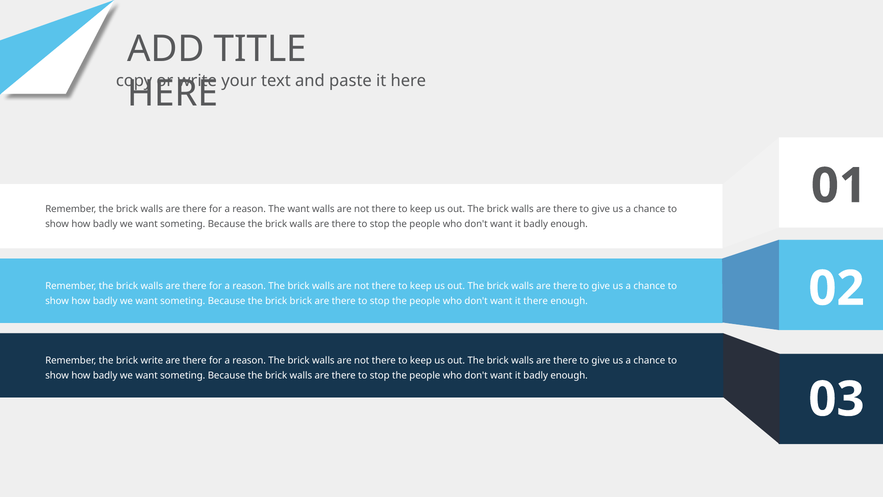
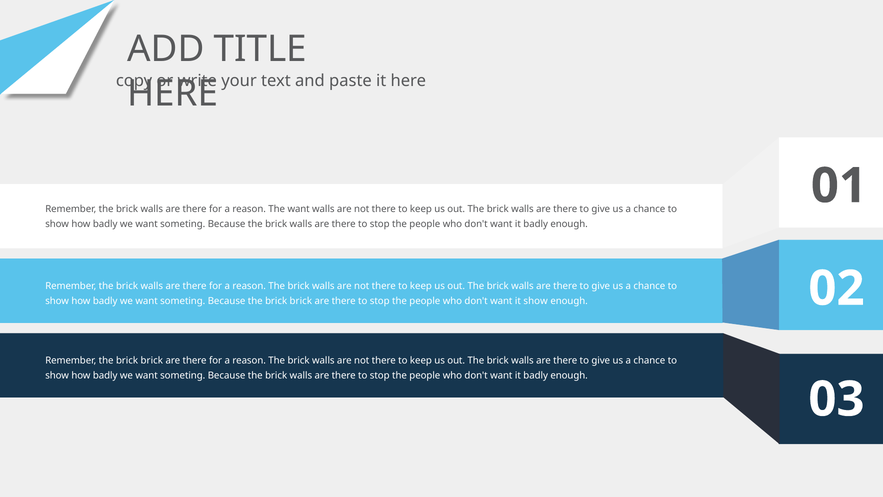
it there: there -> show
Remember the brick write: write -> brick
